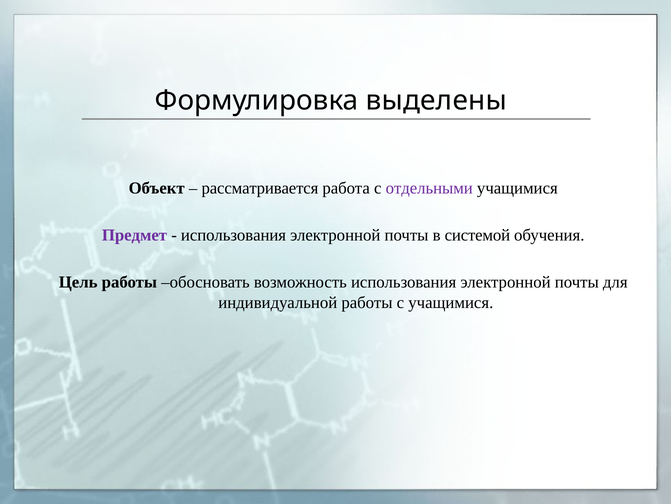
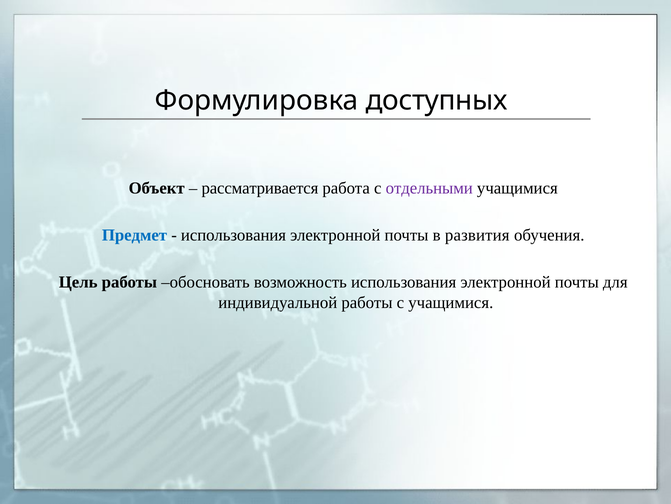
выделены: выделены -> доступных
Предмет colour: purple -> blue
системой: системой -> развития
